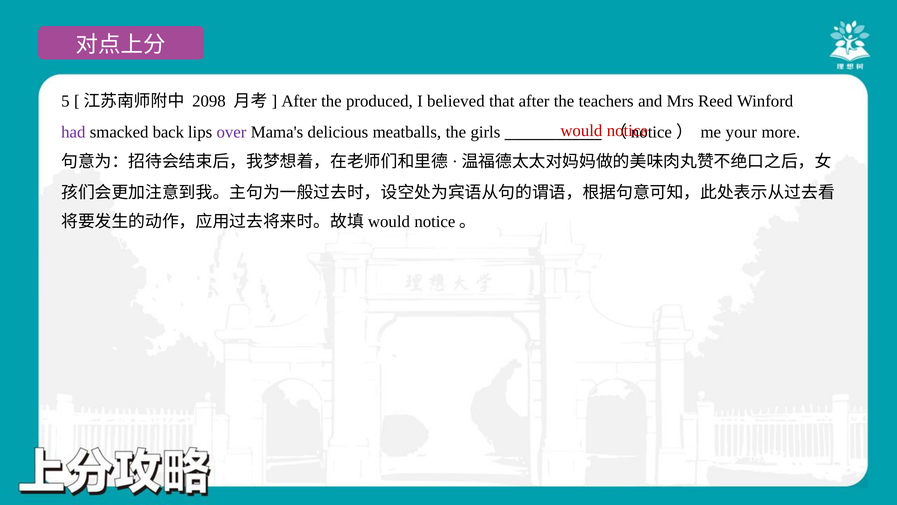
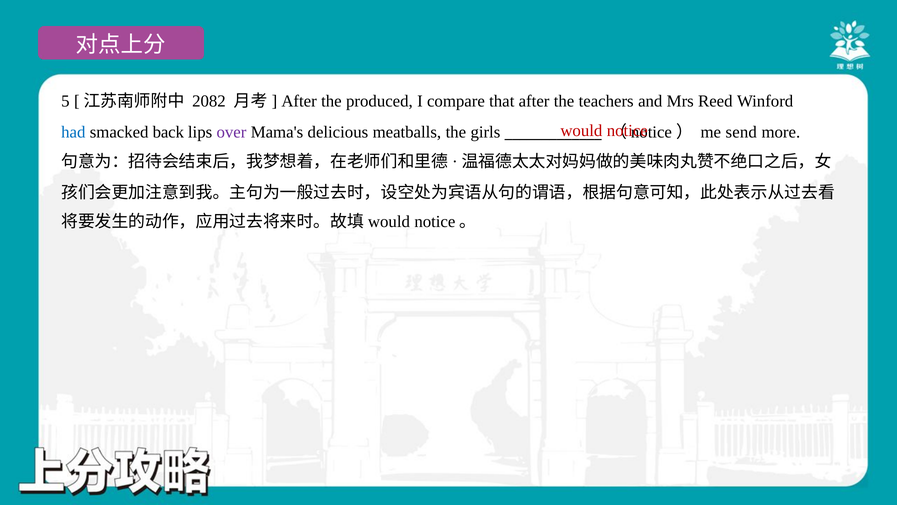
2098: 2098 -> 2082
believed: believed -> compare
had colour: purple -> blue
your: your -> send
